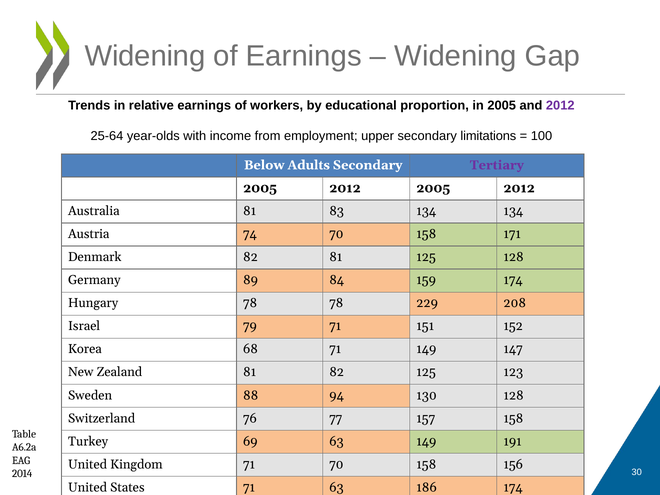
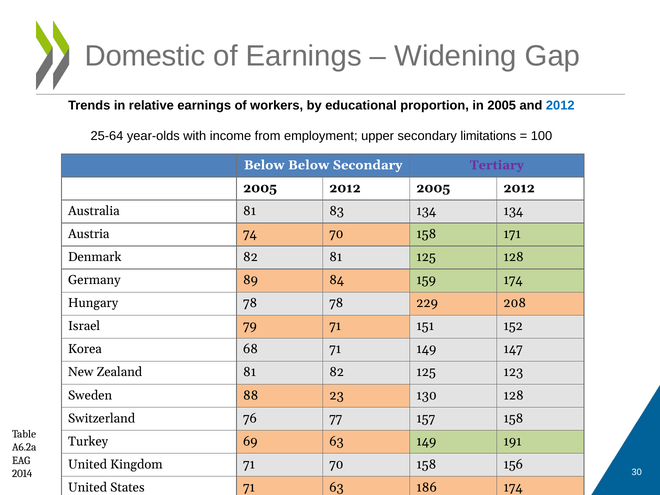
Widening at (145, 56): Widening -> Domestic
2012 at (560, 105) colour: purple -> blue
Below Adults: Adults -> Below
94: 94 -> 23
